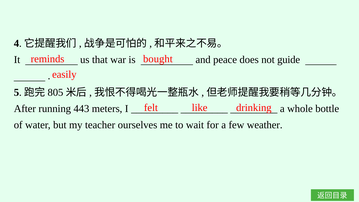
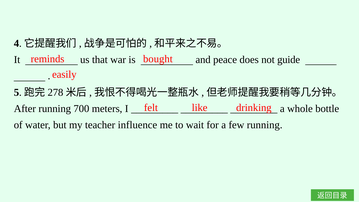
805: 805 -> 278
443: 443 -> 700
ourselves: ourselves -> influence
few weather: weather -> running
